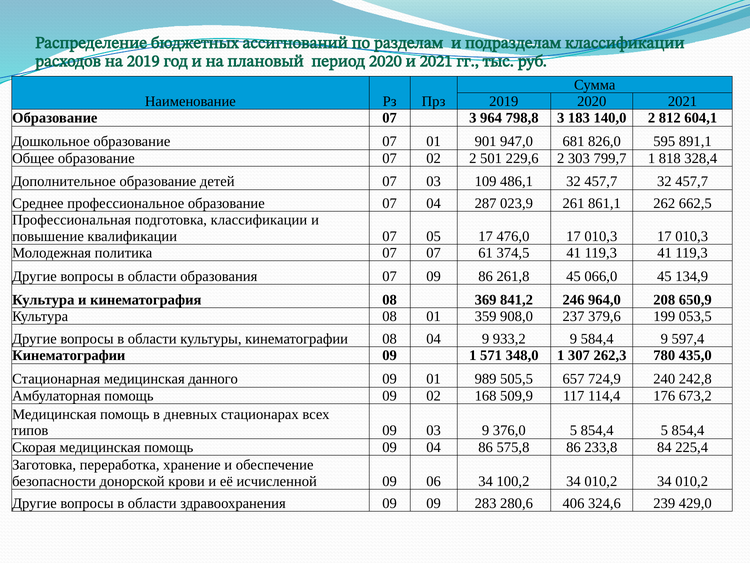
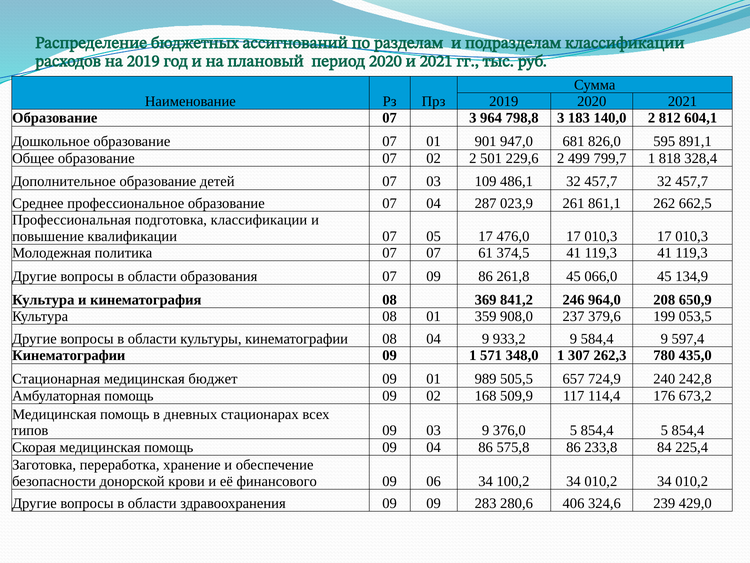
303: 303 -> 499
данного: данного -> бюджет
исчисленной: исчисленной -> финансового
